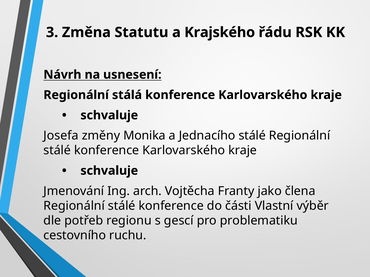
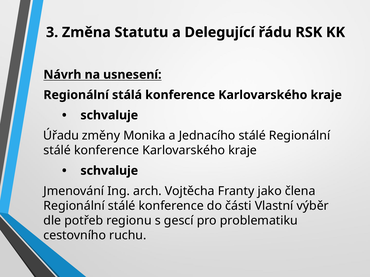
Krajského: Krajského -> Delegující
Josefa: Josefa -> Úřadu
